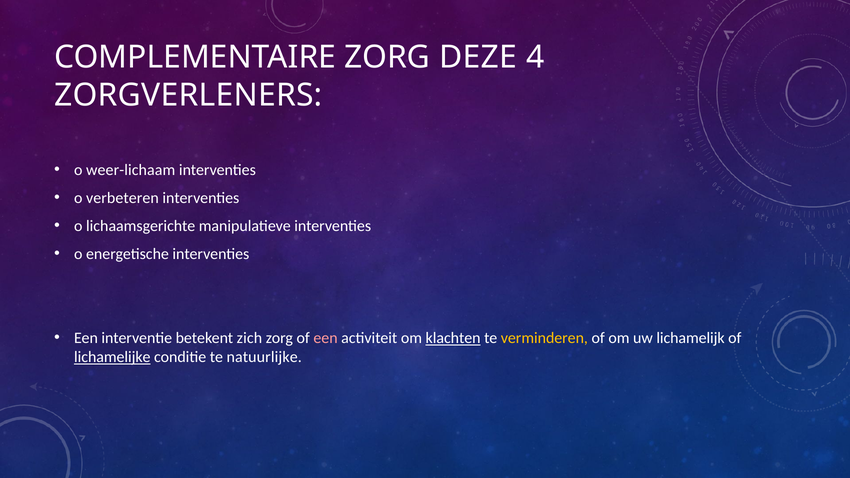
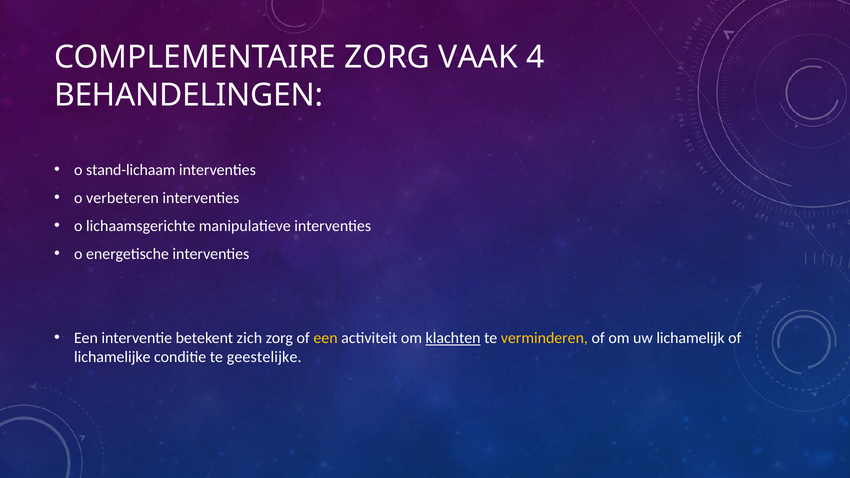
DEZE: DEZE -> VAAK
ZORGVERLENERS: ZORGVERLENERS -> BEHANDELINGEN
weer-lichaam: weer-lichaam -> stand-lichaam
een at (326, 338) colour: pink -> yellow
lichamelijke underline: present -> none
natuurlijke: natuurlijke -> geestelijke
